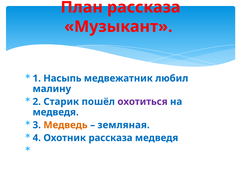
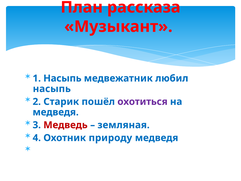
малину at (52, 89): малину -> насыпь
Медведь colour: orange -> red
Охотник рассказа: рассказа -> природу
